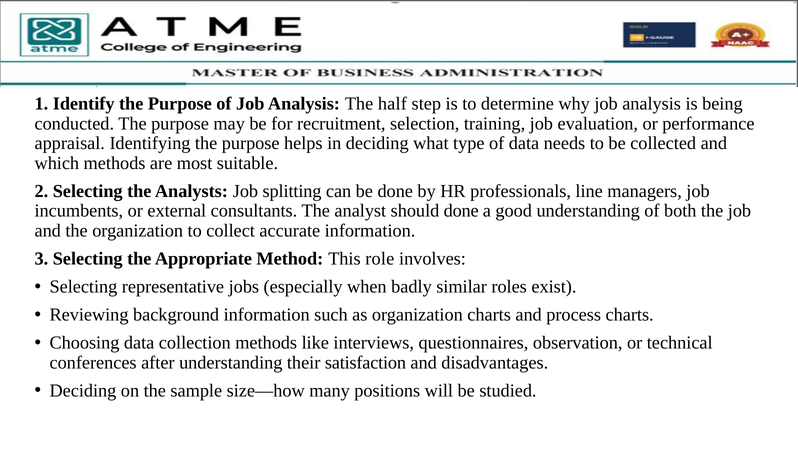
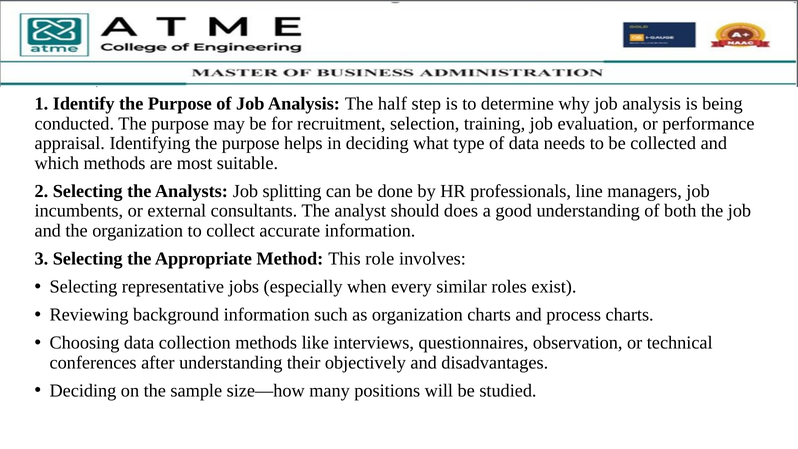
should done: done -> does
badly: badly -> every
satisfaction: satisfaction -> objectively
